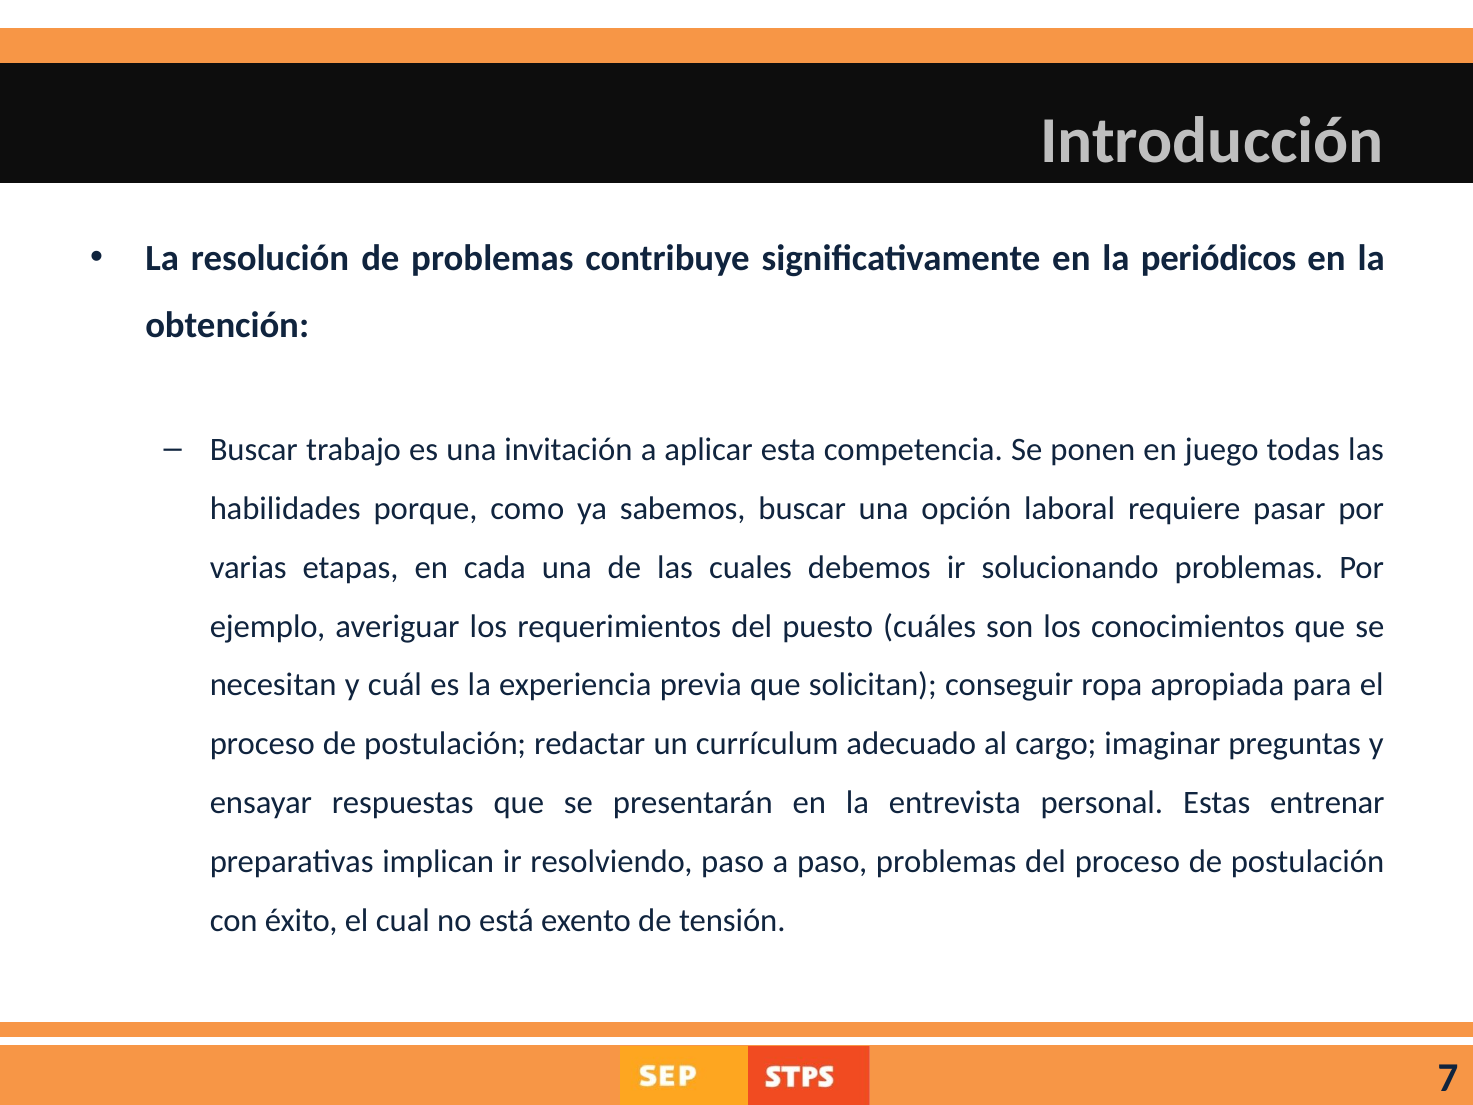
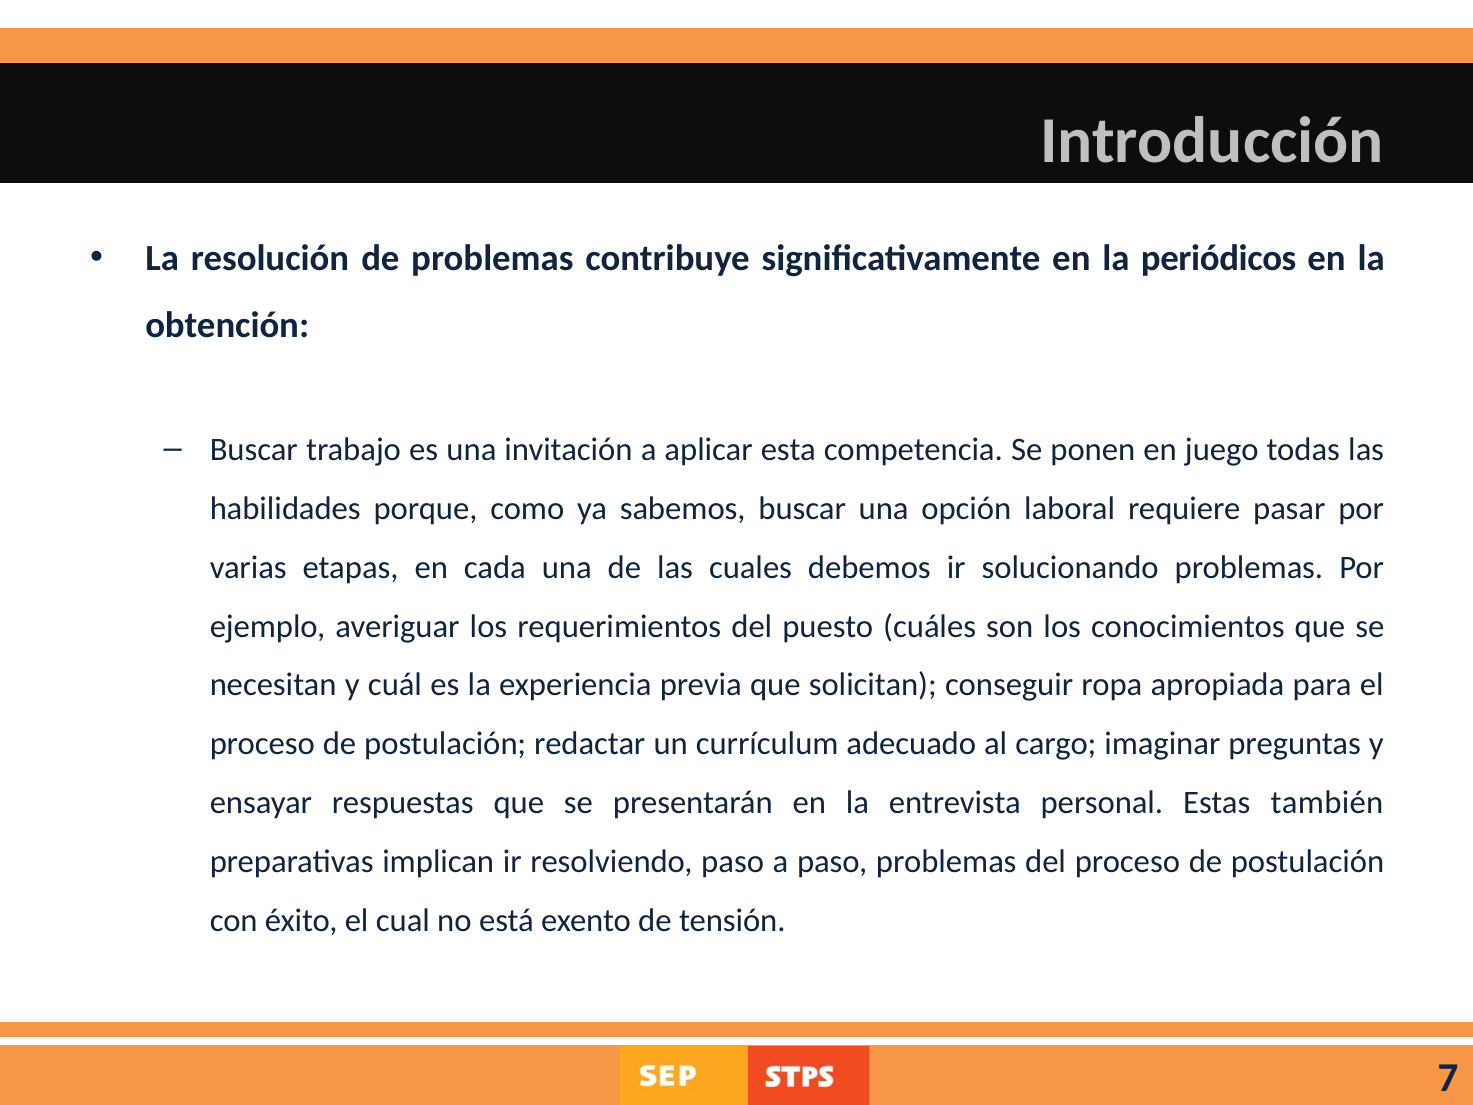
entrenar: entrenar -> también
